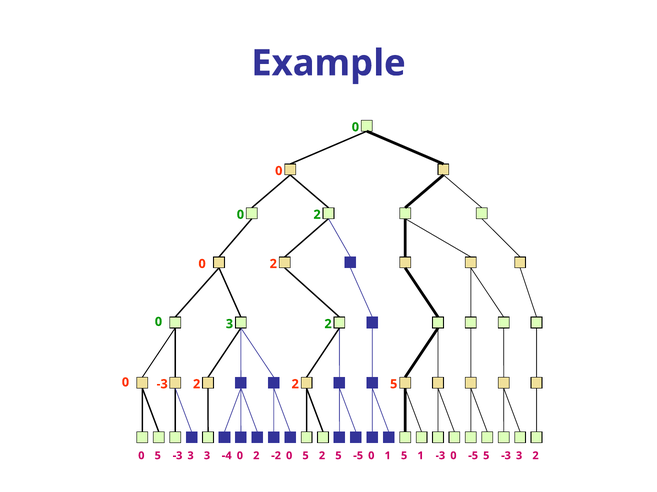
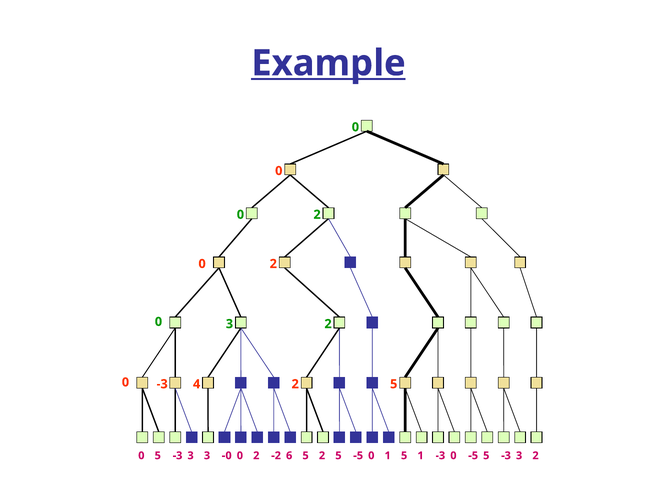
Example underline: none -> present
0 -3 2: 2 -> 4
-4: -4 -> -0
-2 0: 0 -> 6
